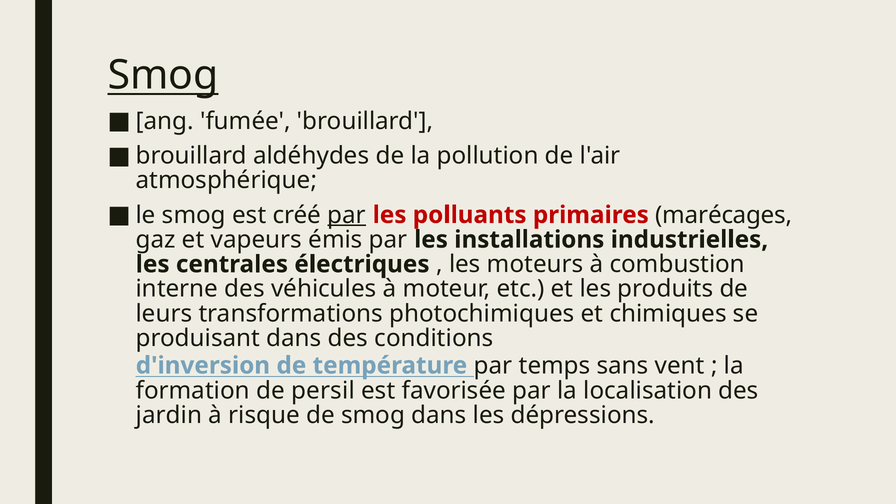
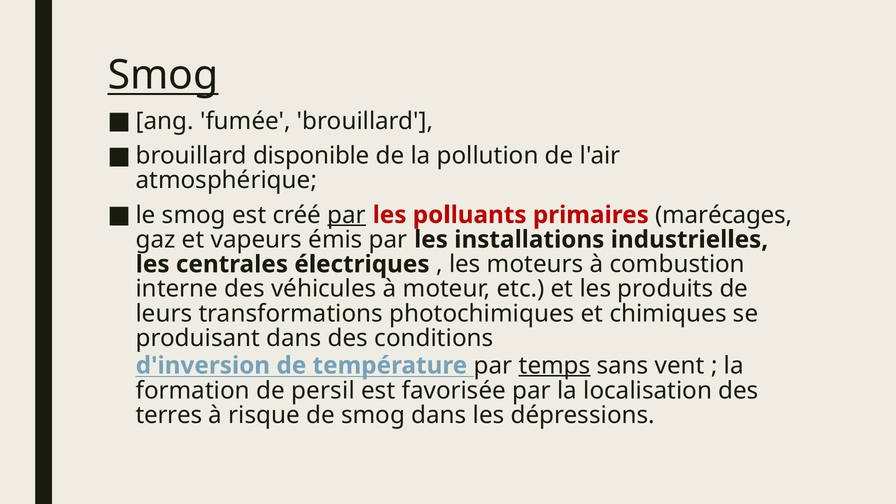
aldéhydes: aldéhydes -> disponible
temps underline: none -> present
jardin: jardin -> terres
